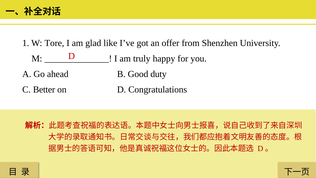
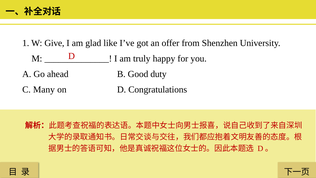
Tore: Tore -> Give
Better: Better -> Many
